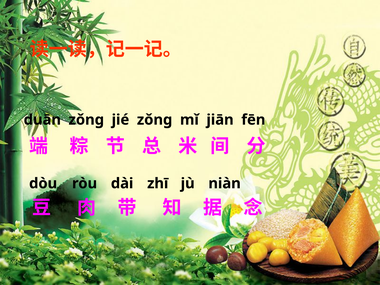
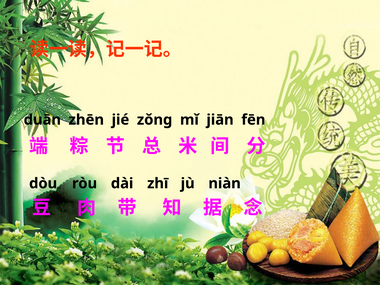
duān zǒng: zǒng -> zhēn
